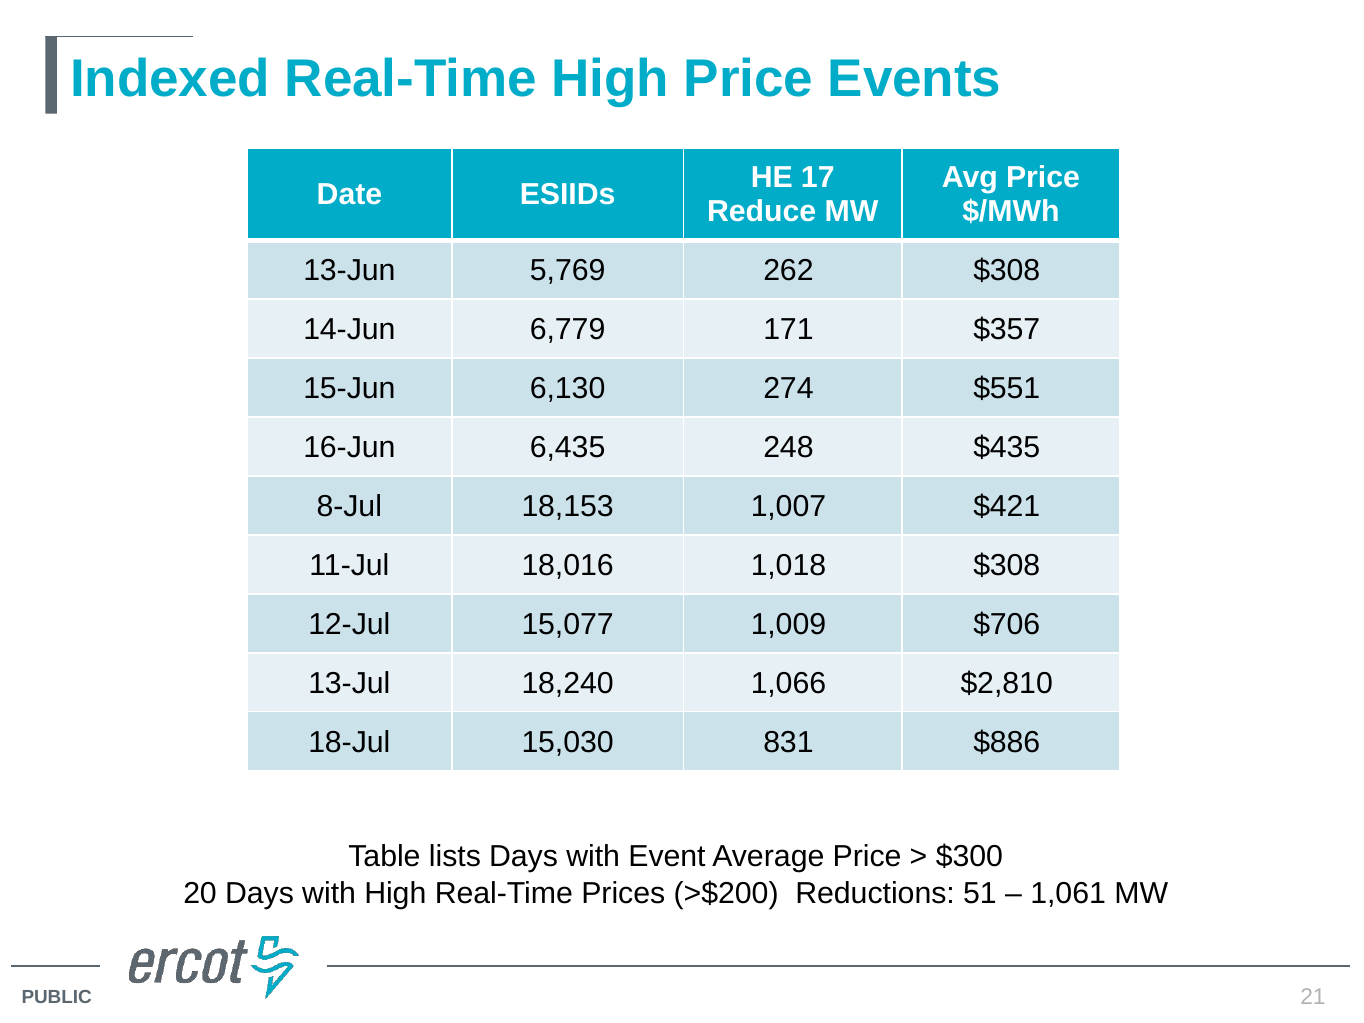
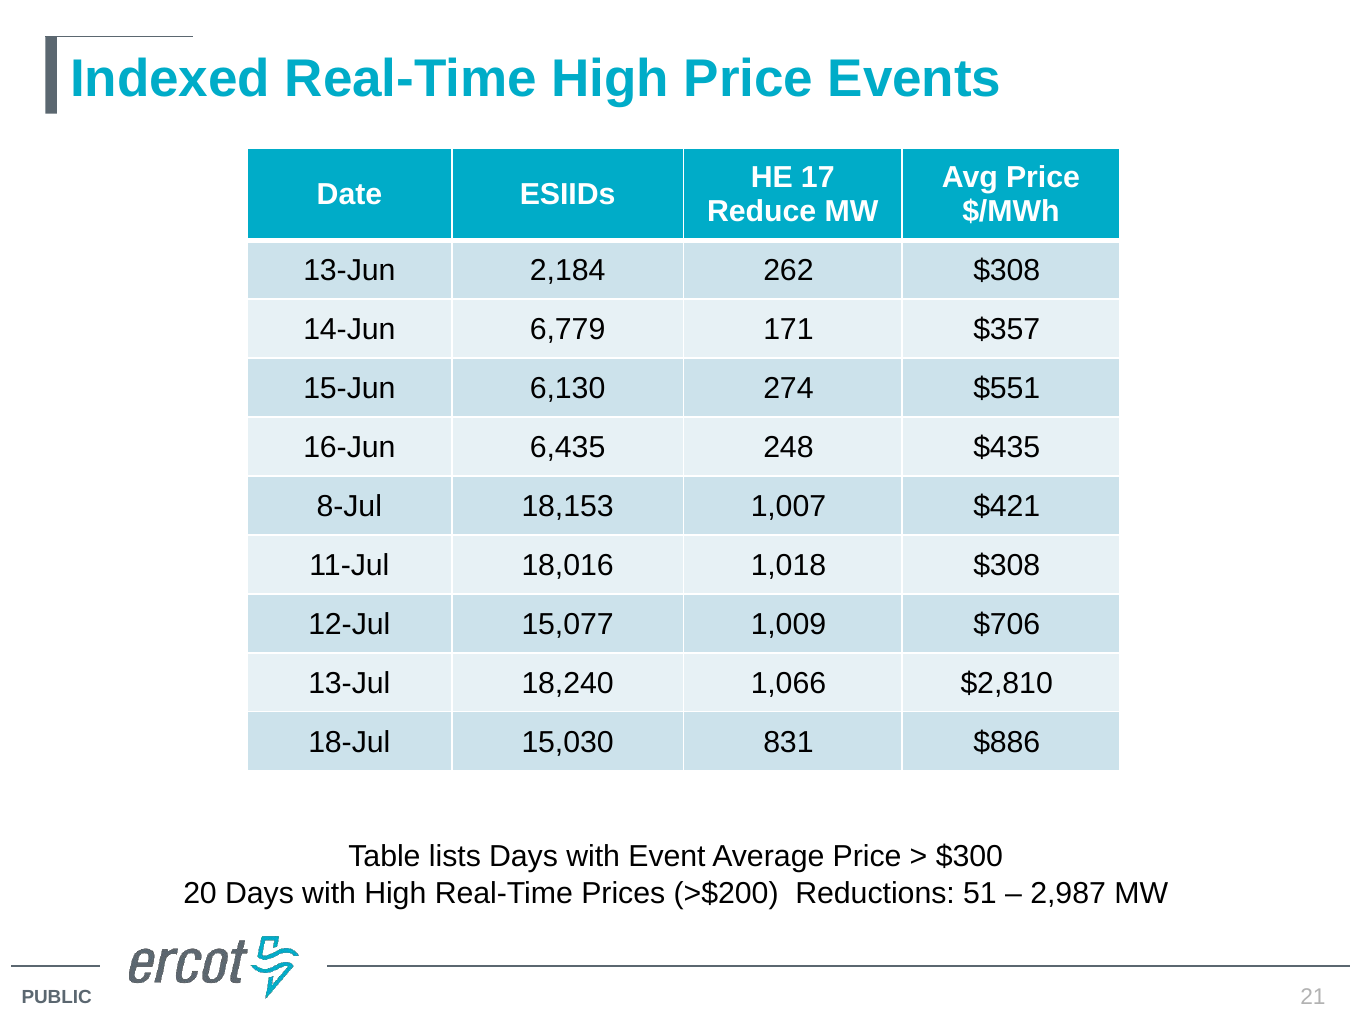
5,769: 5,769 -> 2,184
1,061: 1,061 -> 2,987
